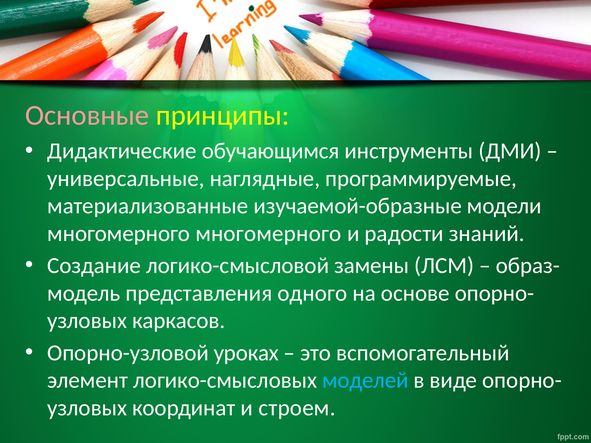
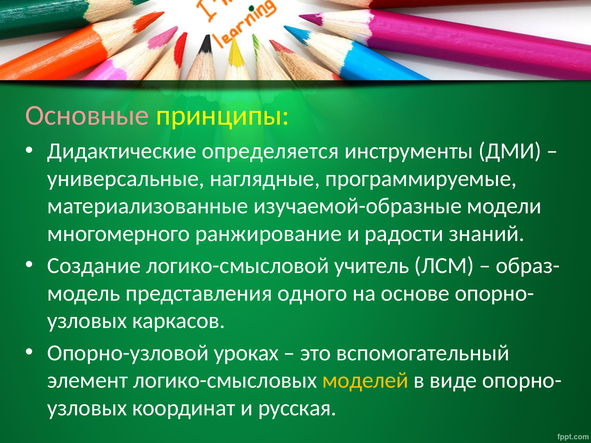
обучающимся: обучающимся -> определяется
многомерного многомерного: многомерного -> ранжирование
замены: замены -> учитель
моделей colour: light blue -> yellow
строем: строем -> русская
